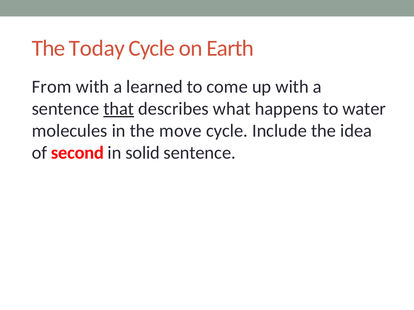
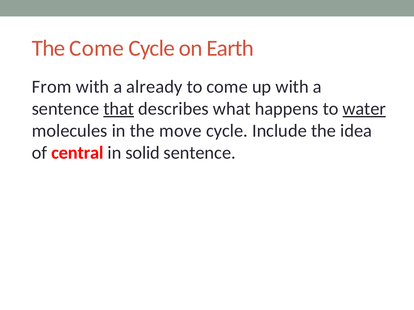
The Today: Today -> Come
learned: learned -> already
water underline: none -> present
second: second -> central
